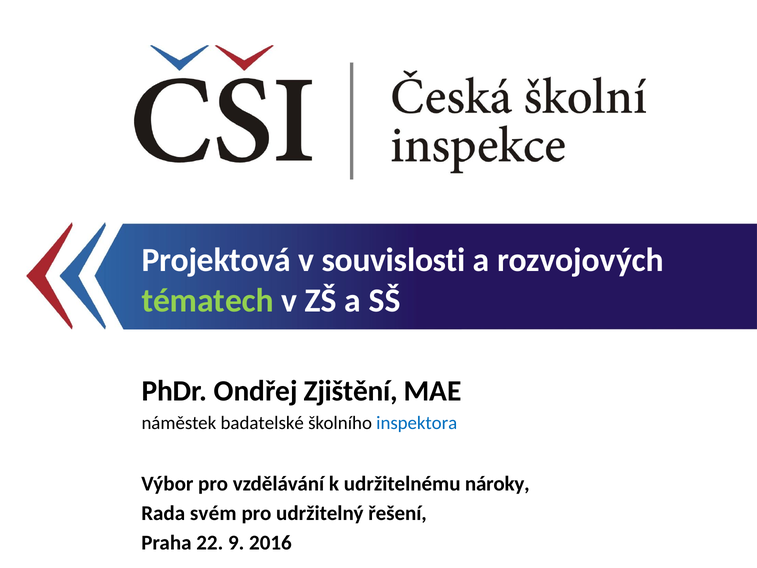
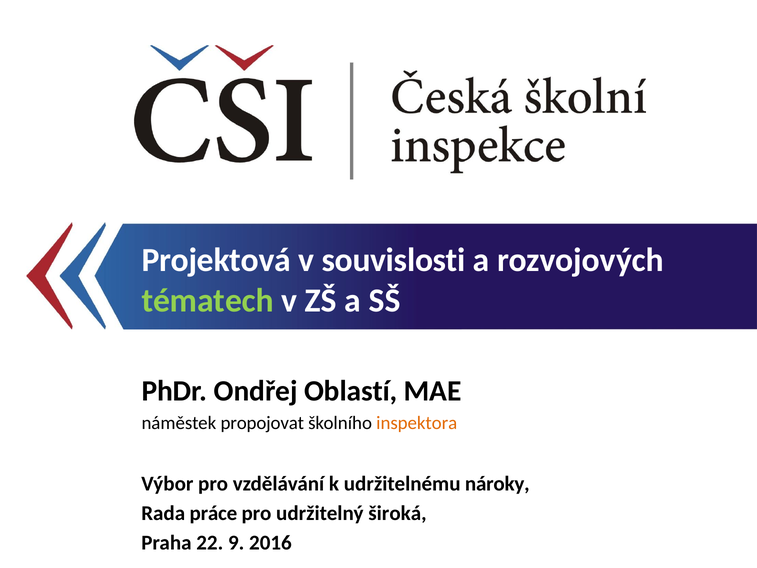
Zjištění: Zjištění -> Oblastí
badatelské: badatelské -> propojovat
inspektora colour: blue -> orange
svém: svém -> práce
řešení: řešení -> široká
